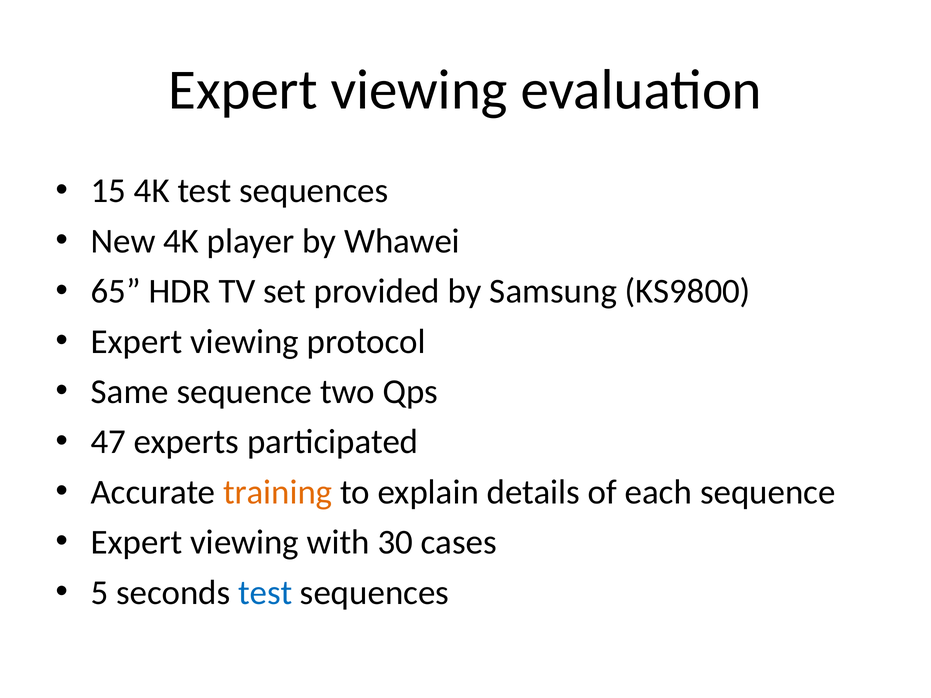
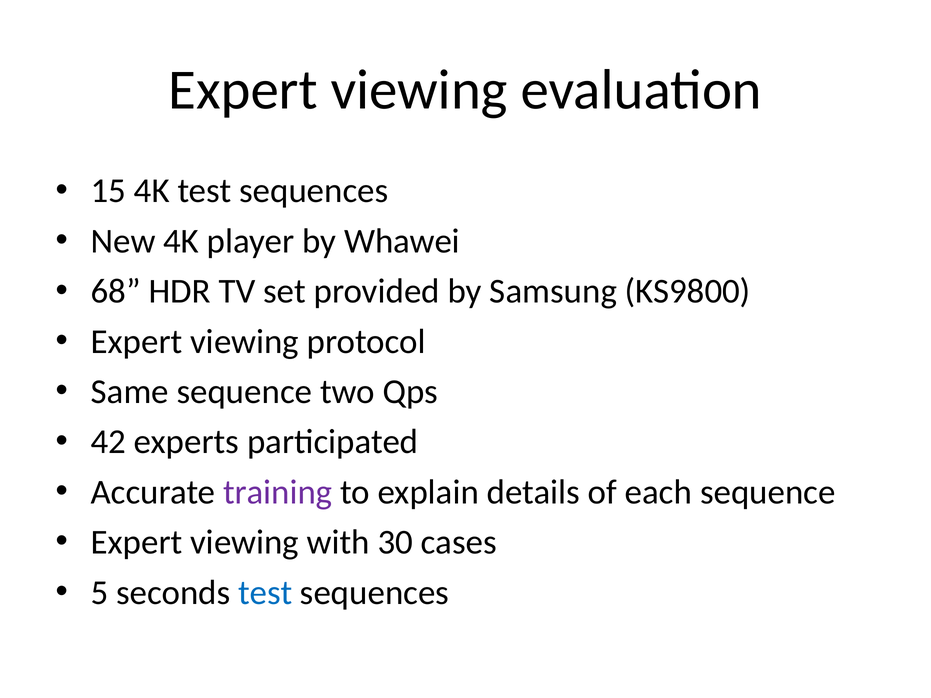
65: 65 -> 68
47: 47 -> 42
training colour: orange -> purple
